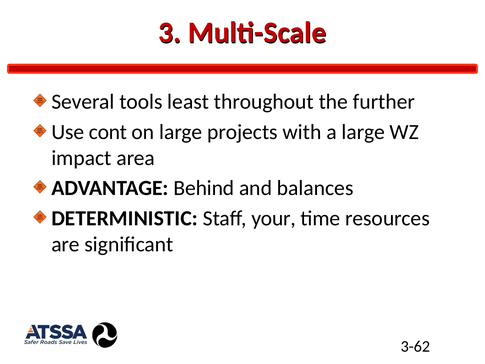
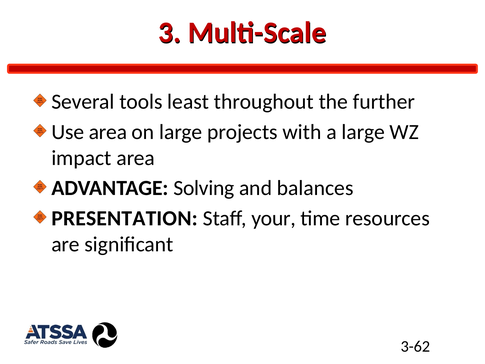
Use cont: cont -> area
Behind: Behind -> Solving
DETERMINISTIC: DETERMINISTIC -> PRESENTATION
